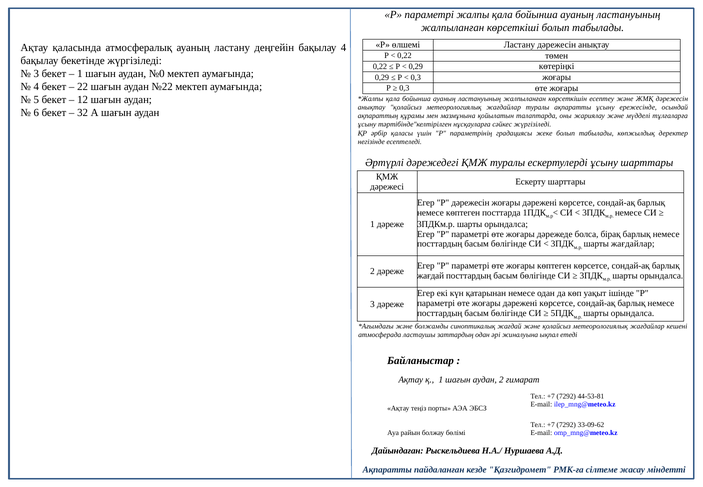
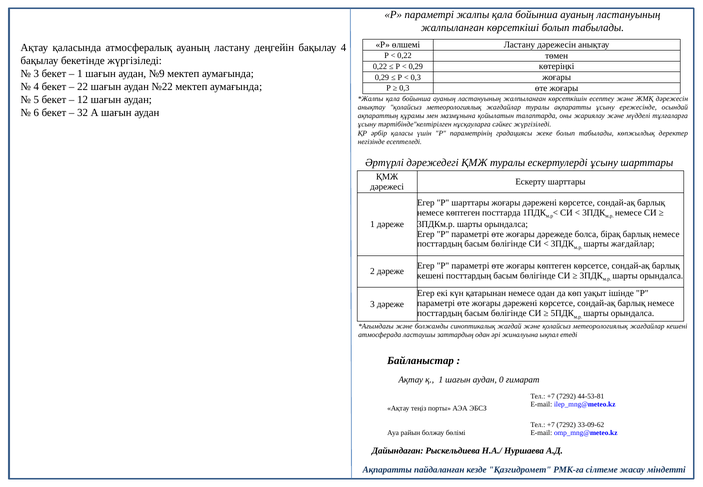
№0: №0 -> №9
Р дәрежесін: дәрежесін -> шарттары
жағдай at (431, 275): жағдай -> кешені
аудан 2: 2 -> 0
